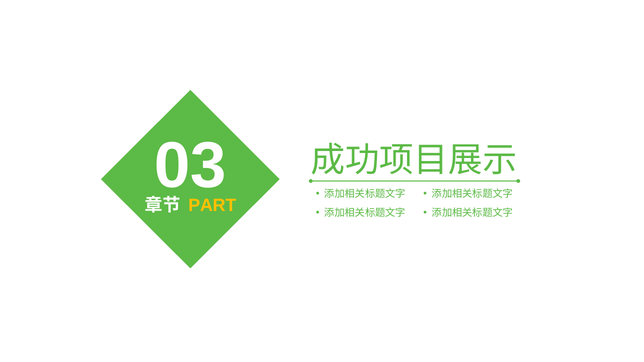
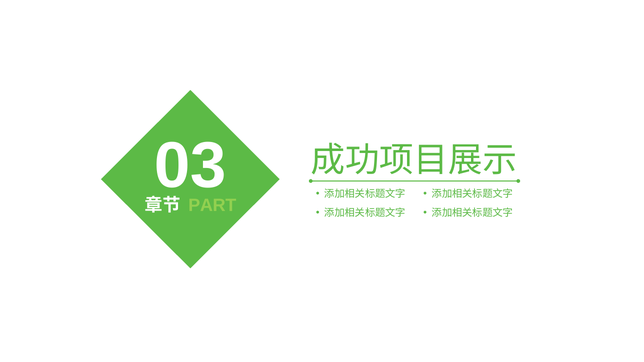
PART colour: yellow -> light green
